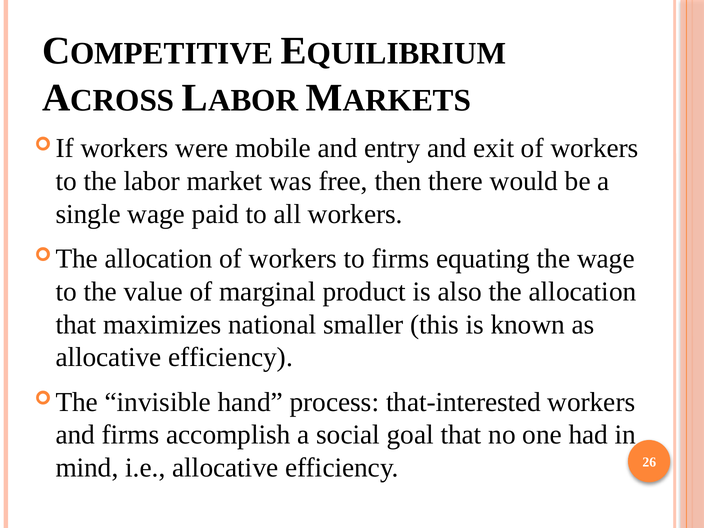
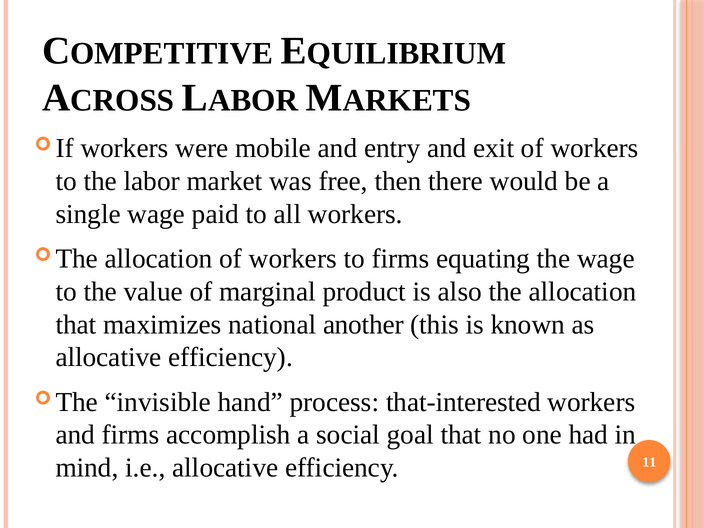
smaller: smaller -> another
26: 26 -> 11
